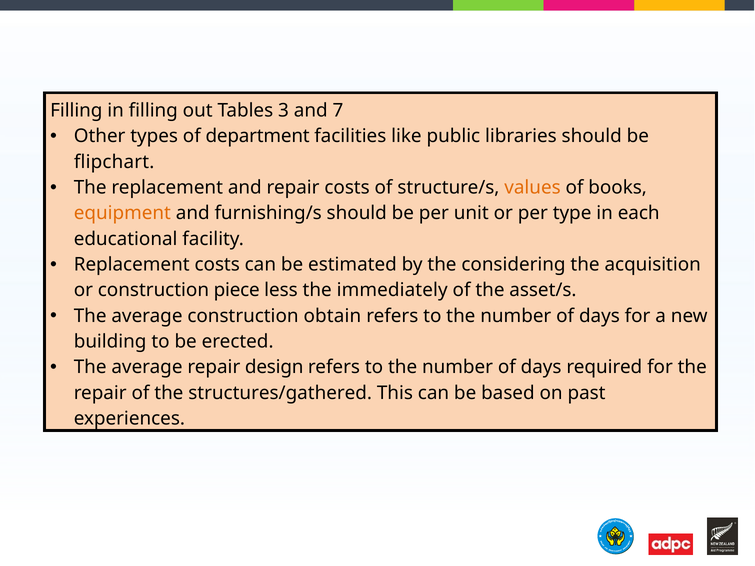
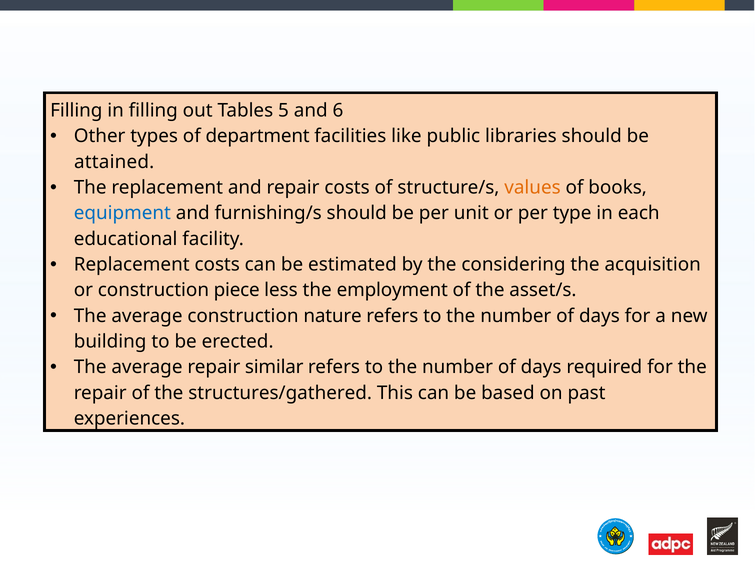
3: 3 -> 5
7: 7 -> 6
flipchart: flipchart -> attained
equipment colour: orange -> blue
immediately: immediately -> employment
obtain: obtain -> nature
design: design -> similar
